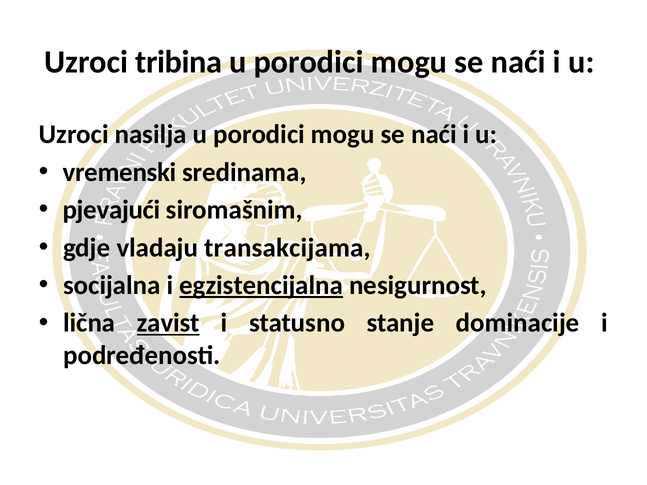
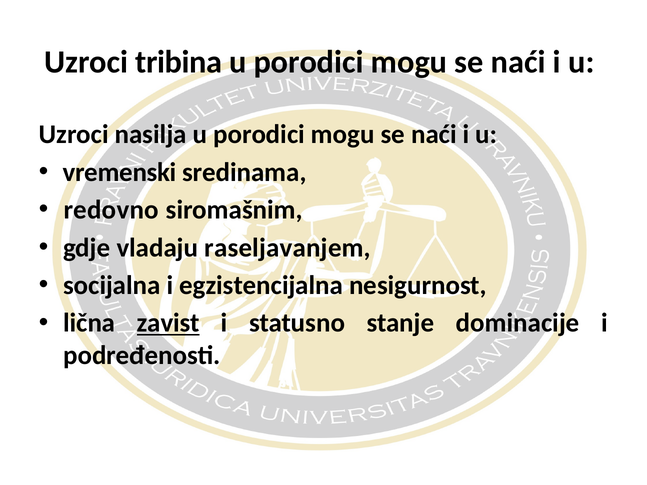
pjevajući: pjevajući -> redovno
transakcijama: transakcijama -> raseljavanjem
egzistencijalna underline: present -> none
